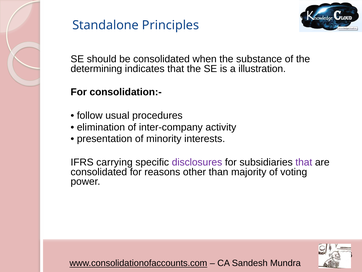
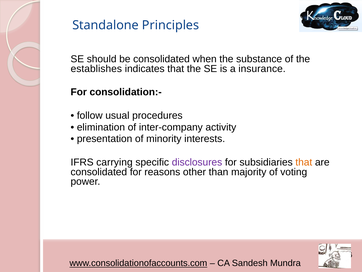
determining: determining -> establishes
illustration: illustration -> insurance
that at (304, 162) colour: purple -> orange
